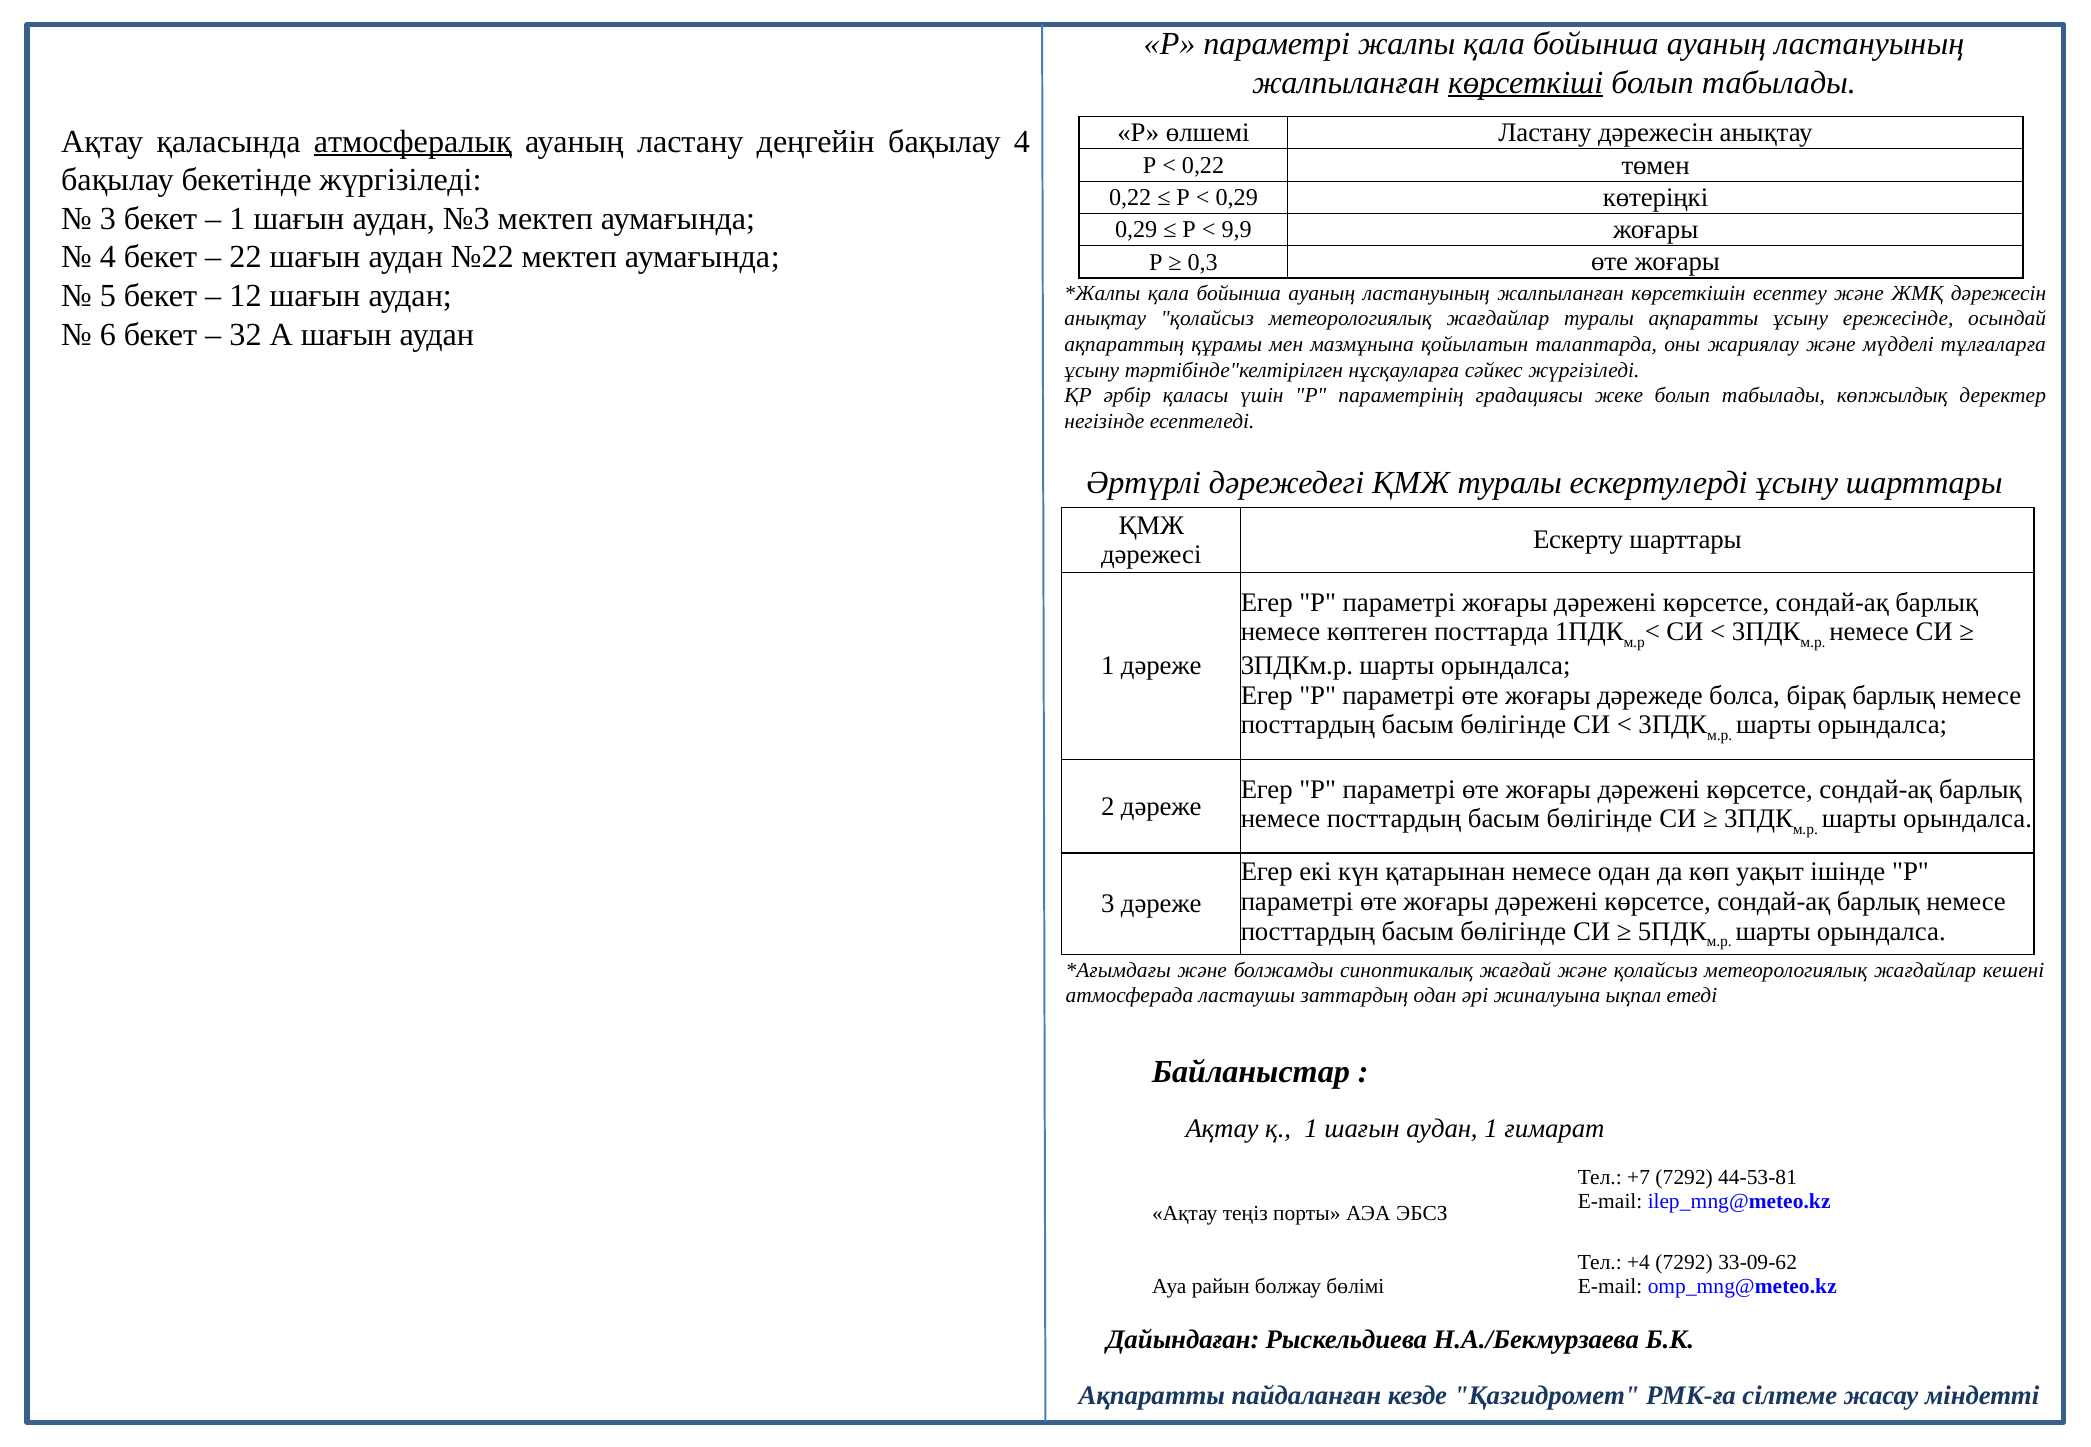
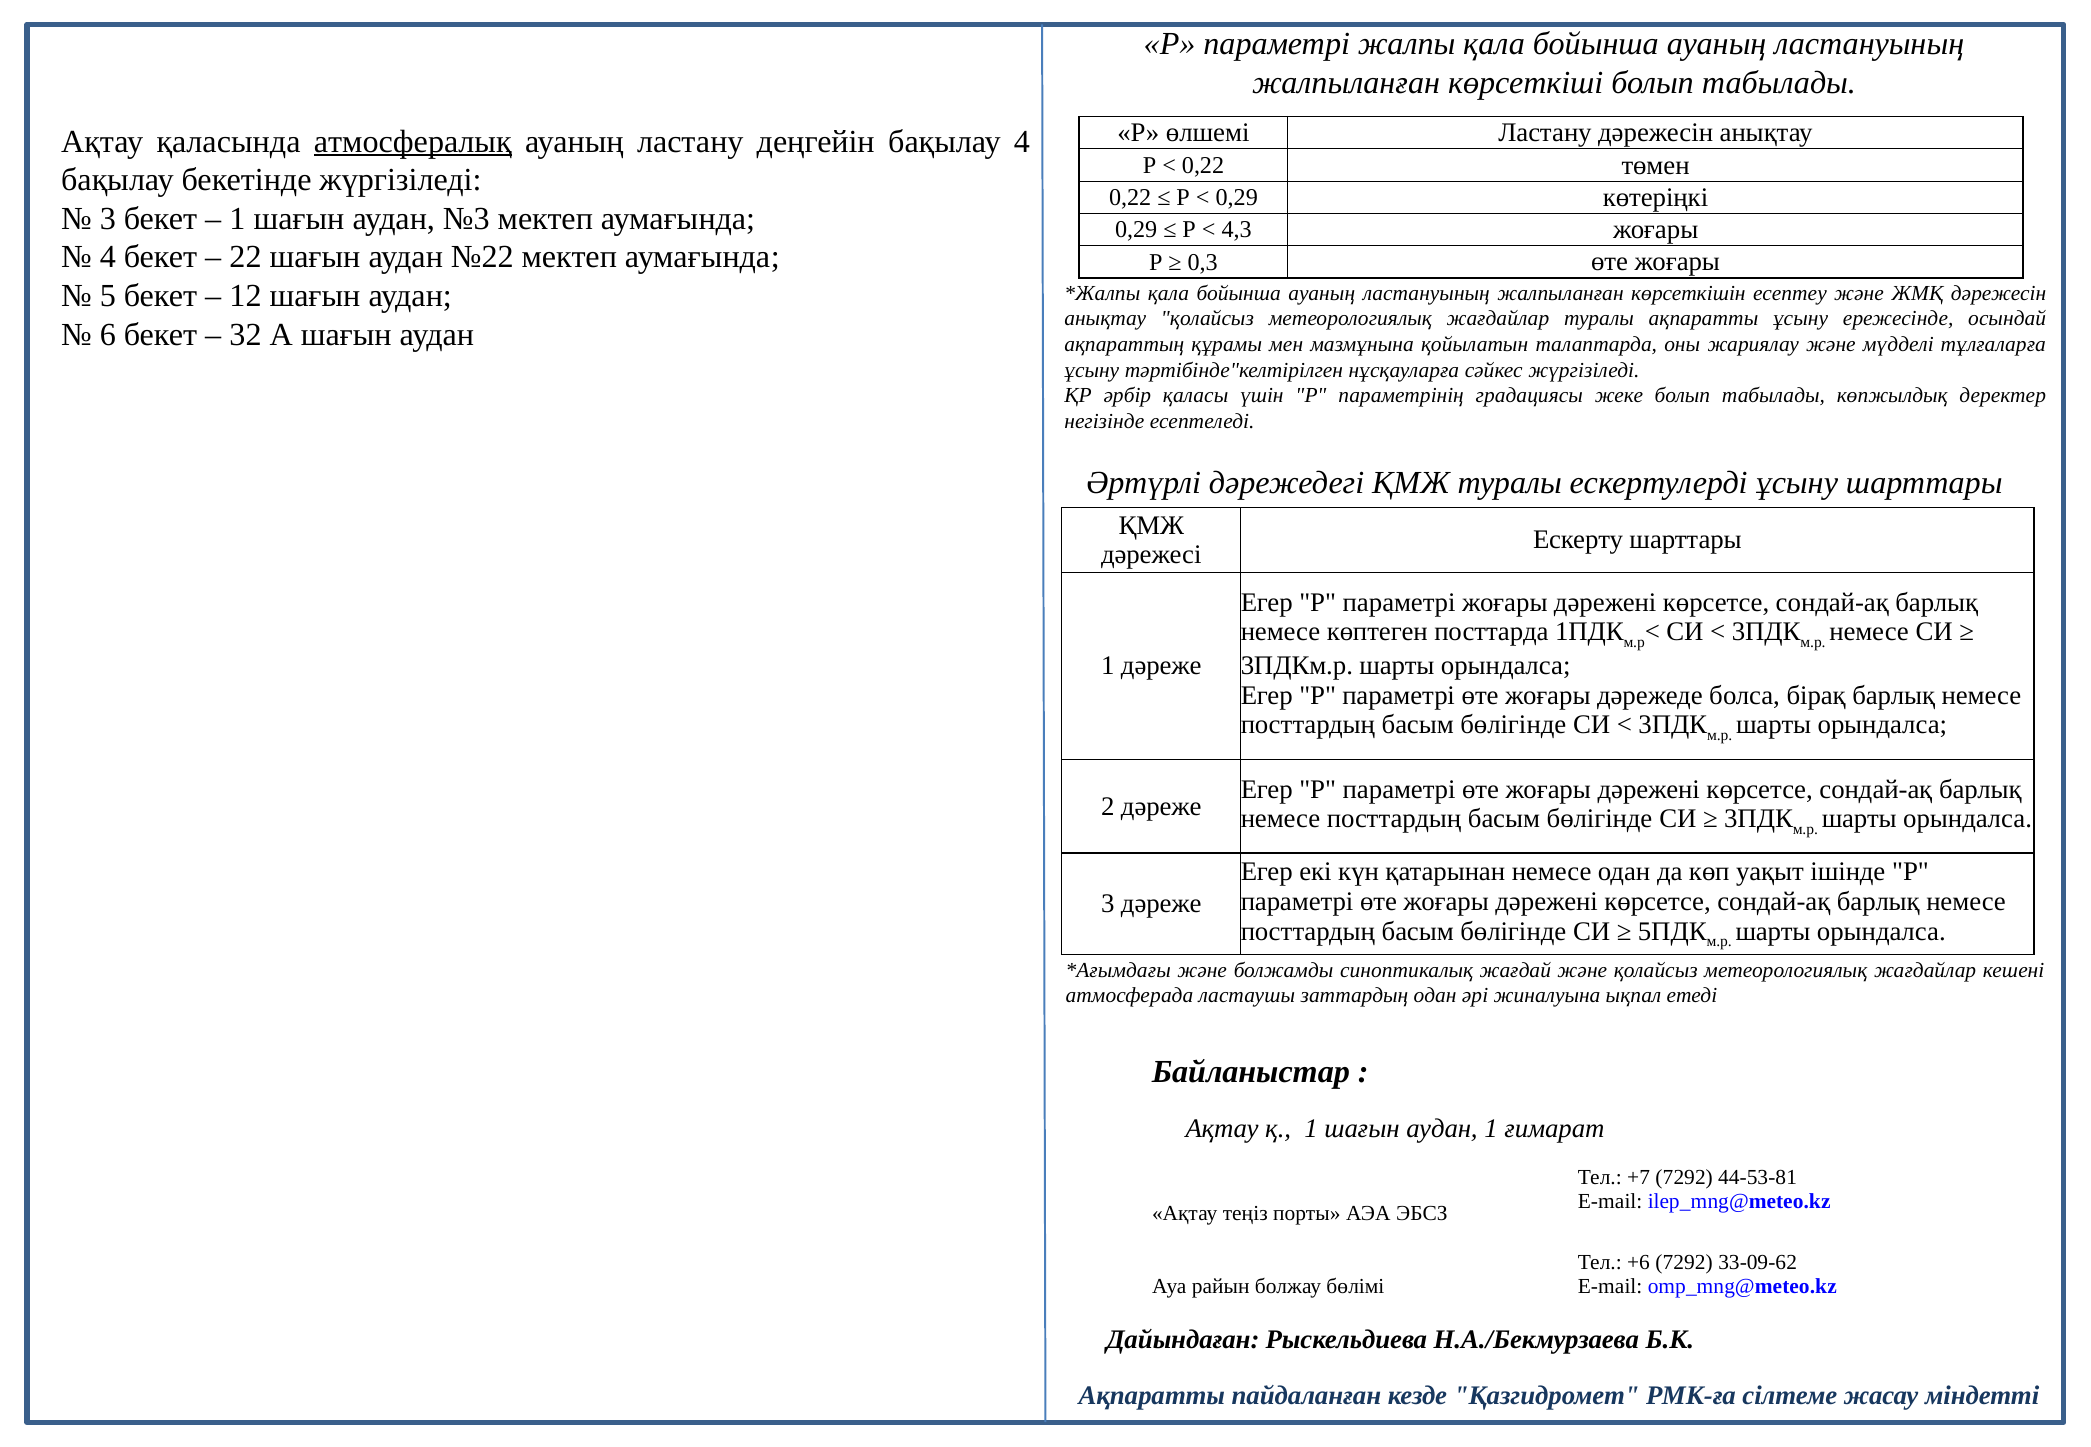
көрсеткіші underline: present -> none
9,9: 9,9 -> 4,3
+4: +4 -> +6
